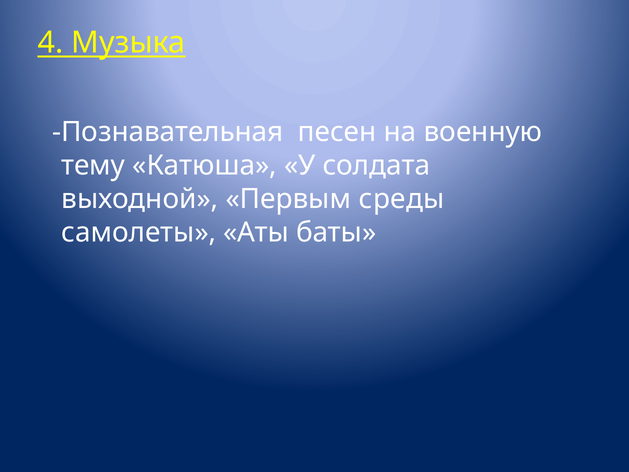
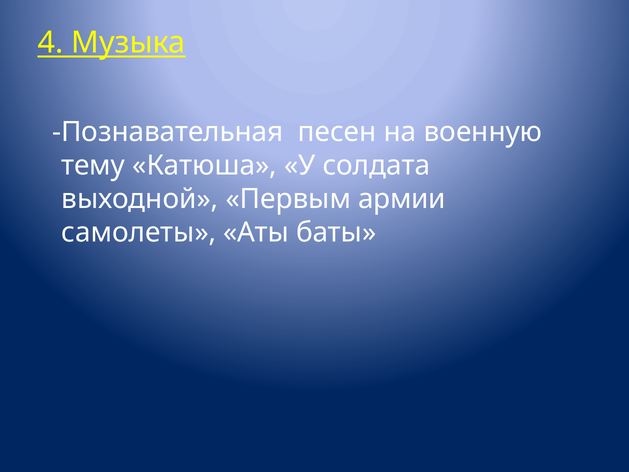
среды: среды -> армии
